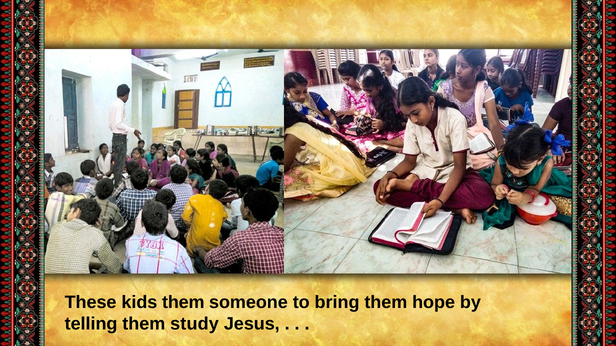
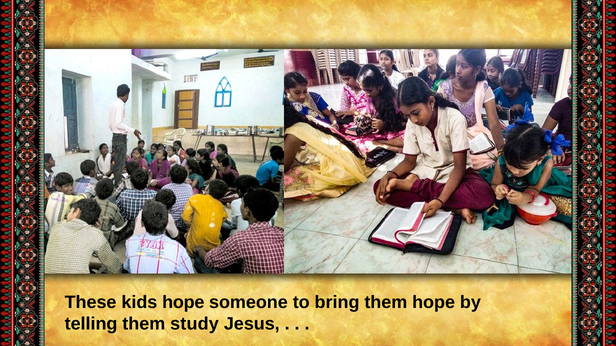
kids them: them -> hope
